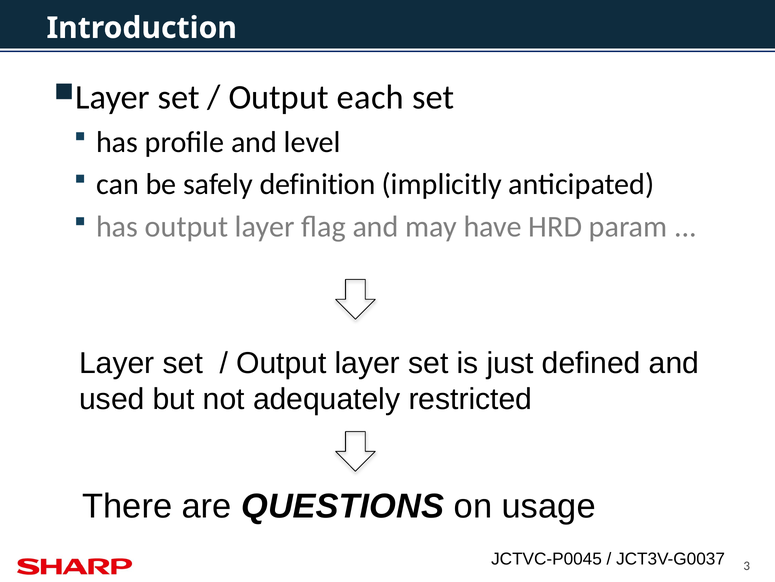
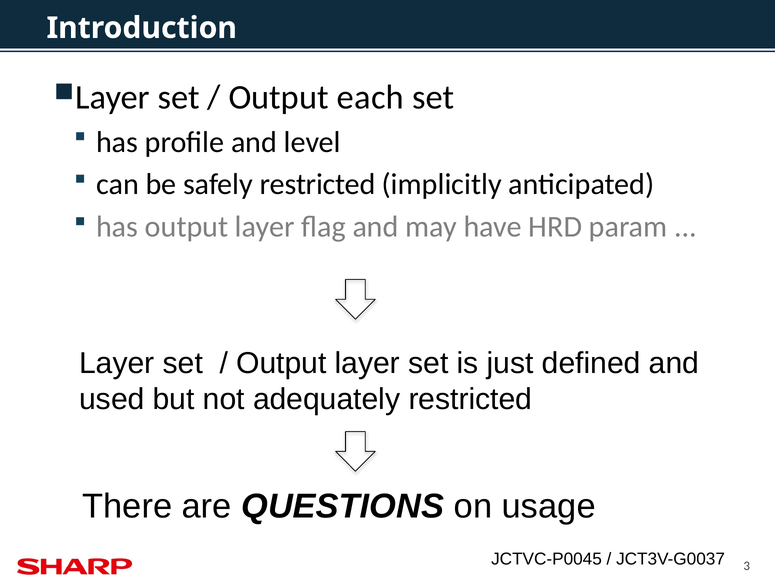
safely definition: definition -> restricted
